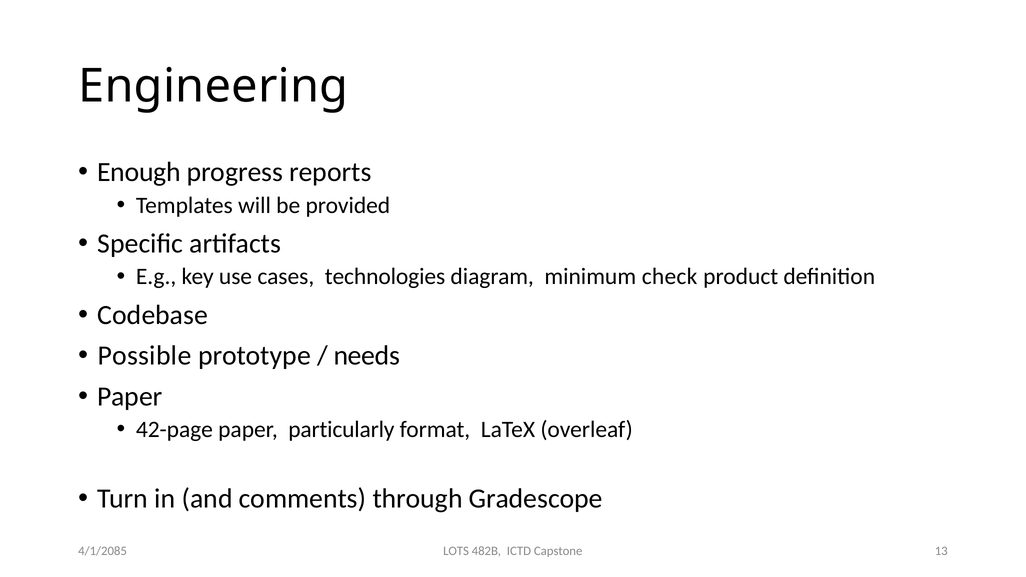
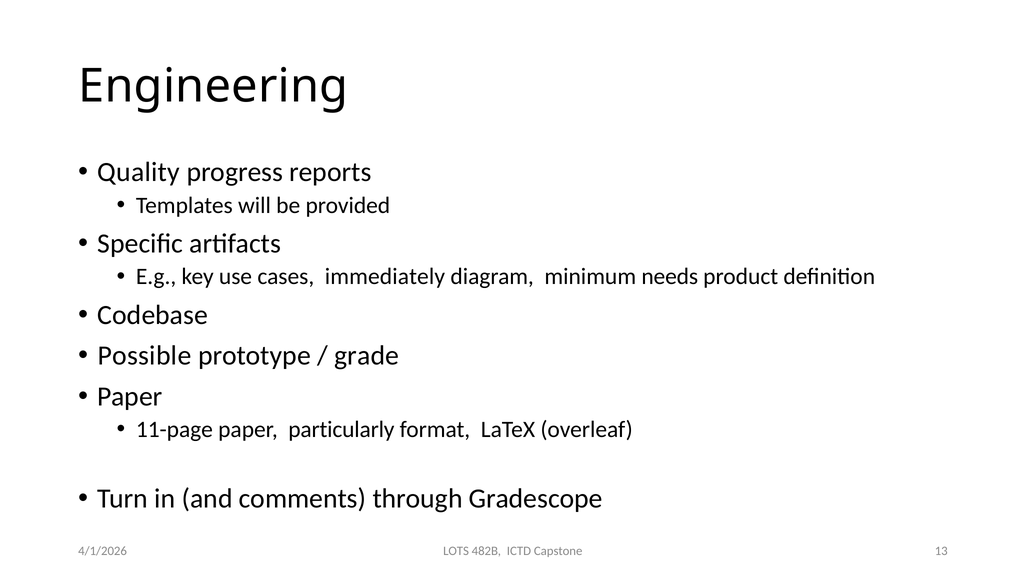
Enough: Enough -> Quality
technologies: technologies -> immediately
check: check -> needs
needs: needs -> grade
42-page: 42-page -> 11-page
4/1/2085: 4/1/2085 -> 4/1/2026
